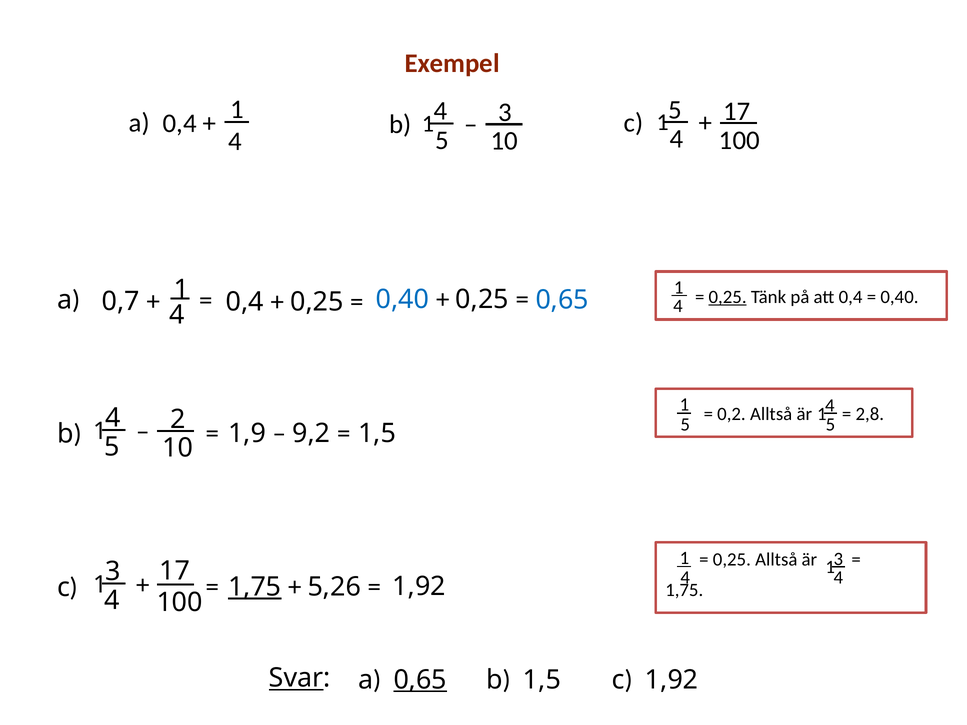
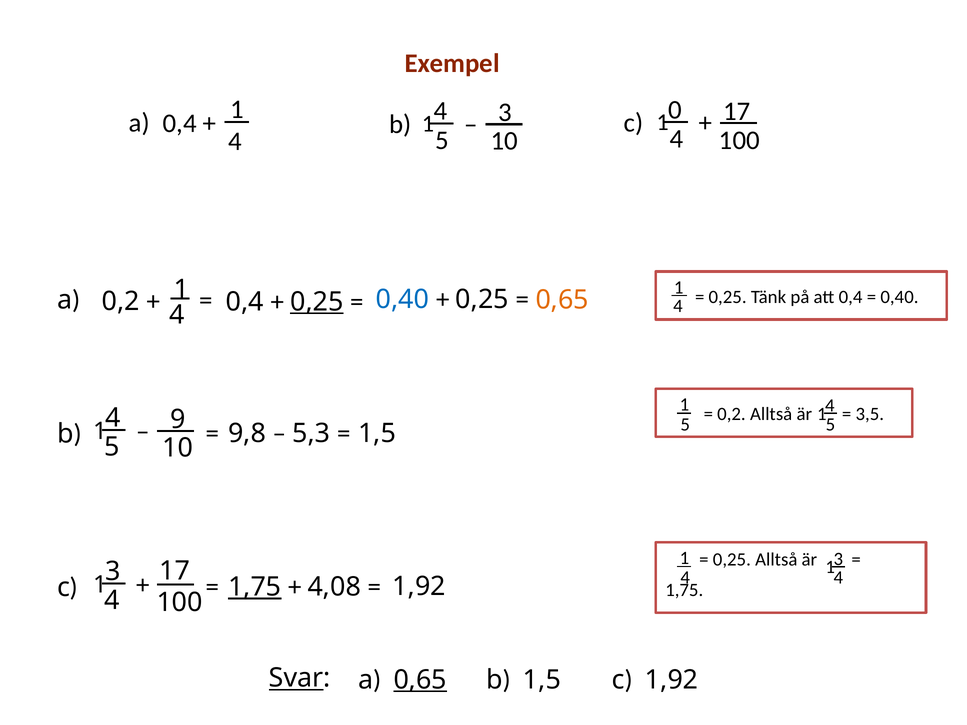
c 5: 5 -> 0
0,25 at (317, 302) underline: none -> present
0,65 at (562, 300) colour: blue -> orange
0,25 at (728, 297) underline: present -> none
0,7 at (121, 301): 0,7 -> 0,2
2,8: 2,8 -> 3,5
2: 2 -> 9
1,9: 1,9 -> 9,8
9,2: 9,2 -> 5,3
5,26: 5,26 -> 4,08
